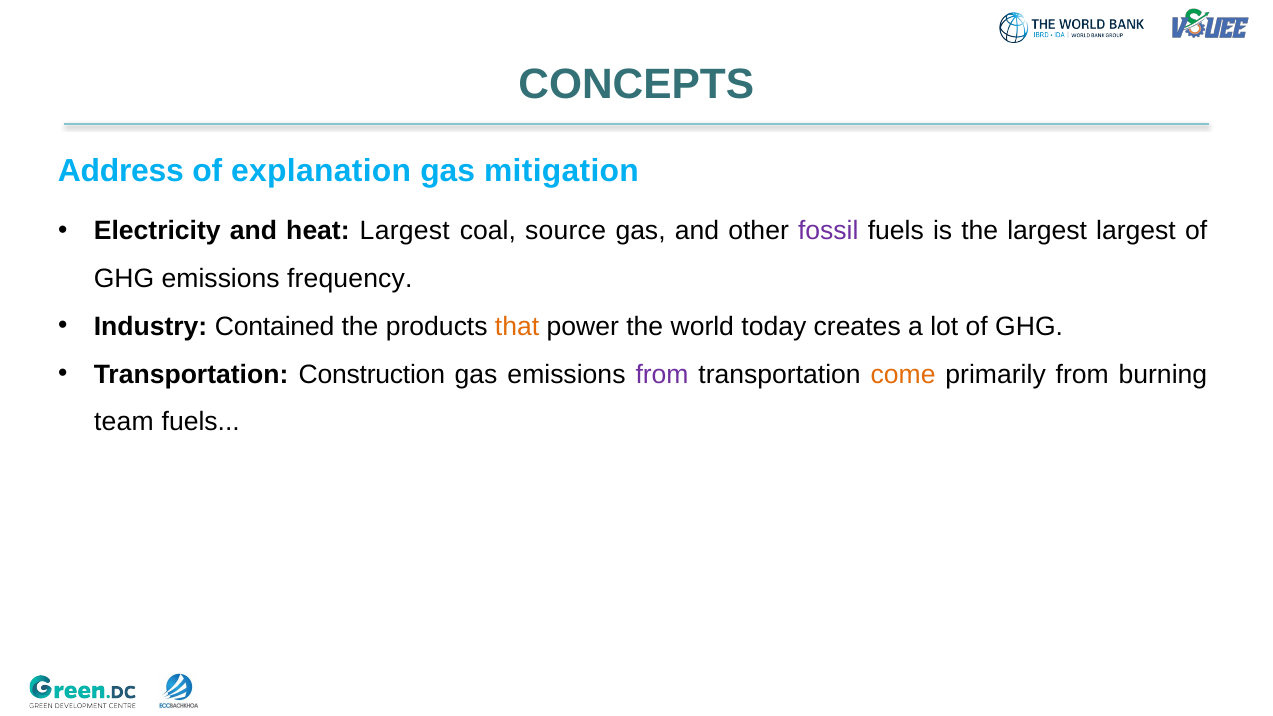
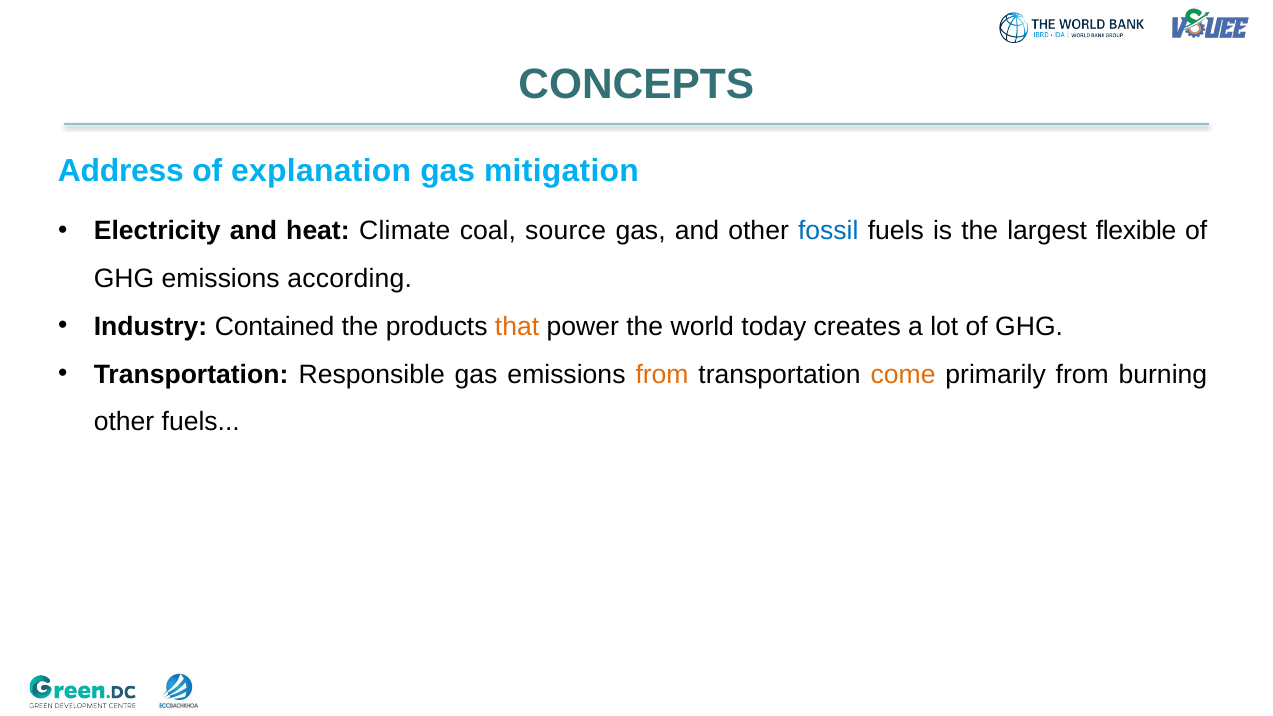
heat Largest: Largest -> Climate
fossil colour: purple -> blue
largest largest: largest -> flexible
frequency: frequency -> according
Construction: Construction -> Responsible
from at (662, 374) colour: purple -> orange
team at (124, 422): team -> other
